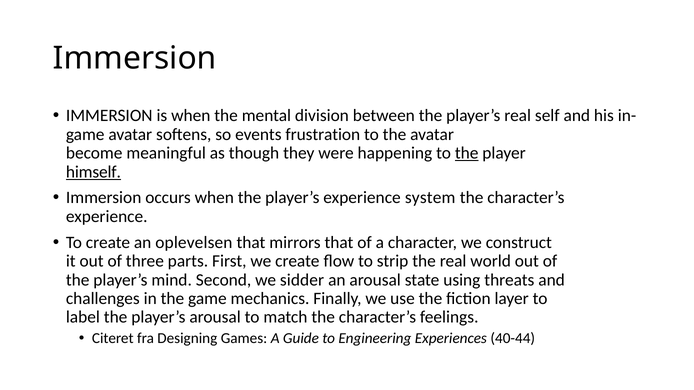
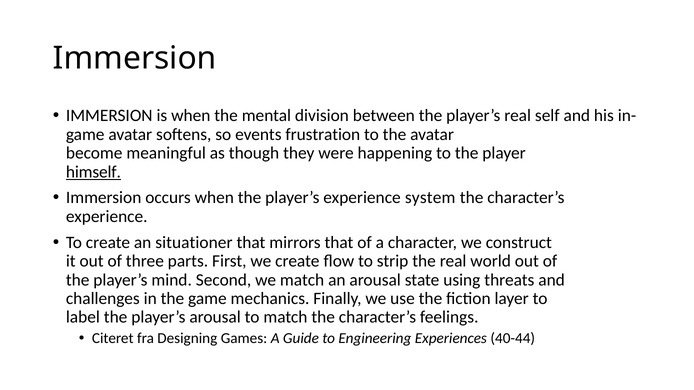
the at (467, 153) underline: present -> none
oplevelsen: oplevelsen -> situationer
we sidder: sidder -> match
